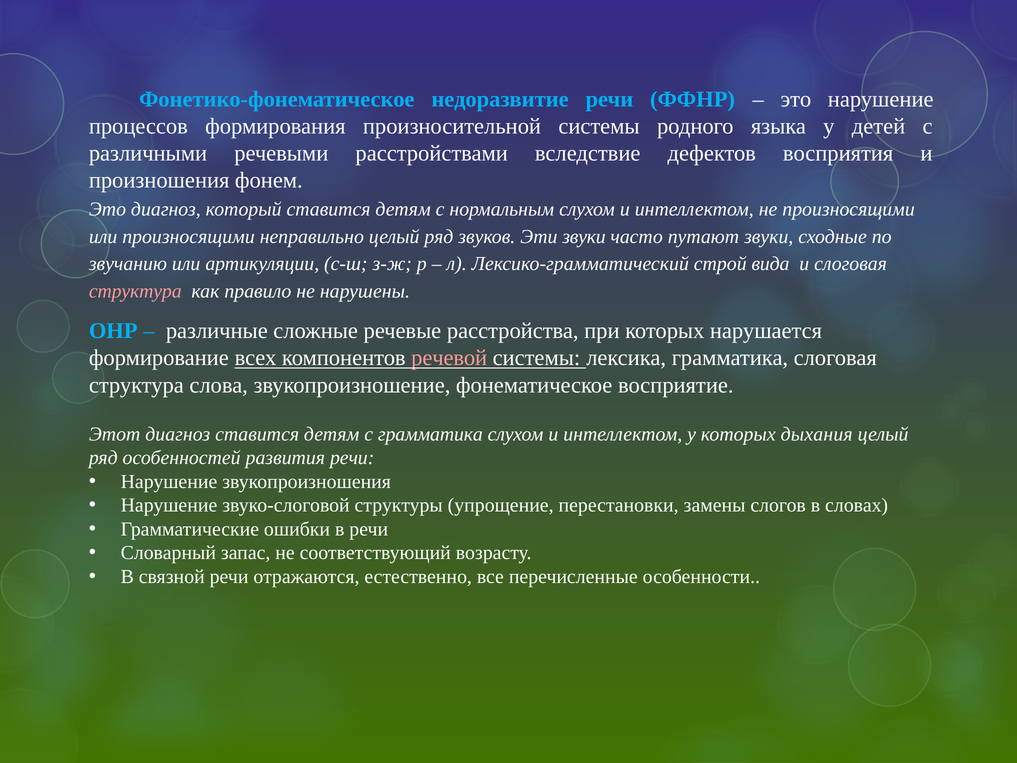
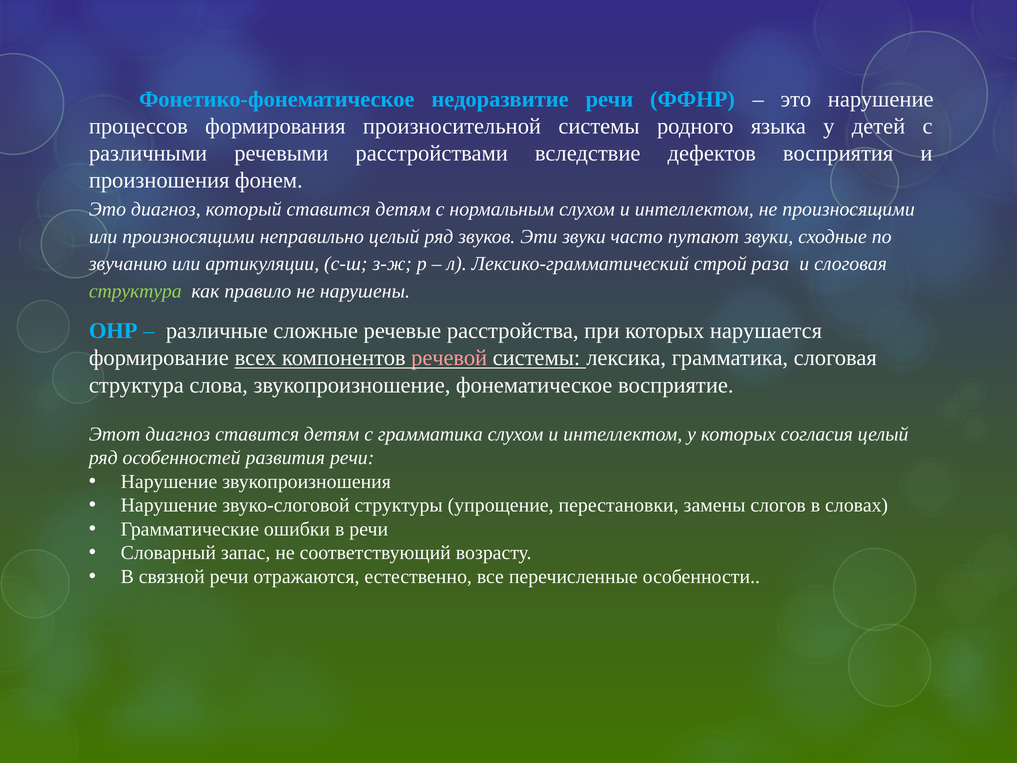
вида: вида -> раза
структура at (135, 291) colour: pink -> light green
дыхания: дыхания -> согласия
